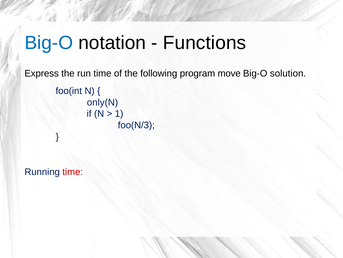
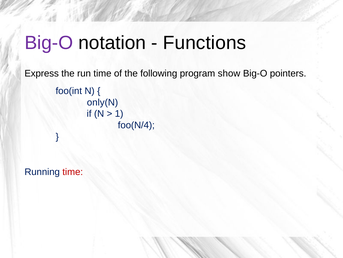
Big-O at (49, 43) colour: blue -> purple
move: move -> show
solution: solution -> pointers
foo(N/3: foo(N/3 -> foo(N/4
